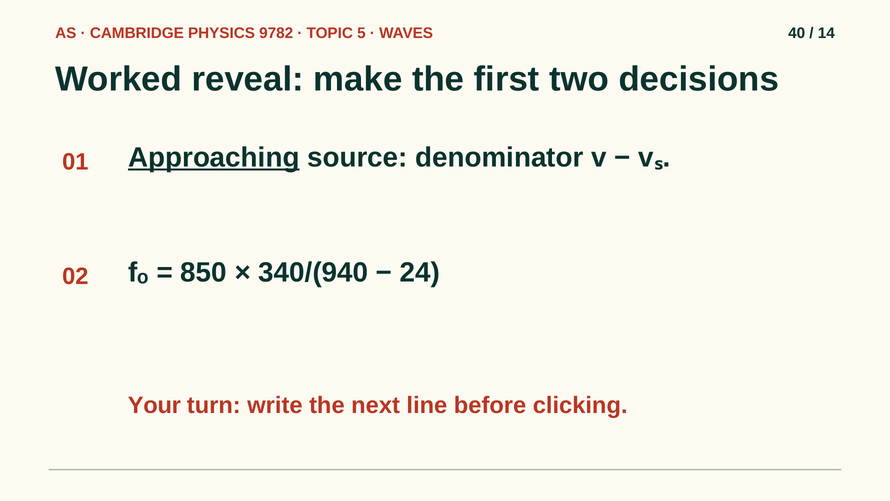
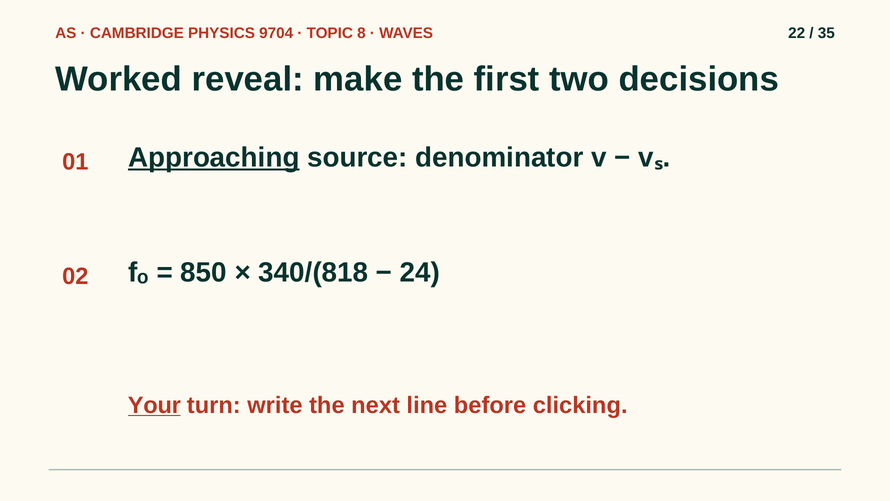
9782: 9782 -> 9704
5: 5 -> 8
40: 40 -> 22
14: 14 -> 35
340/(940: 340/(940 -> 340/(818
Your underline: none -> present
